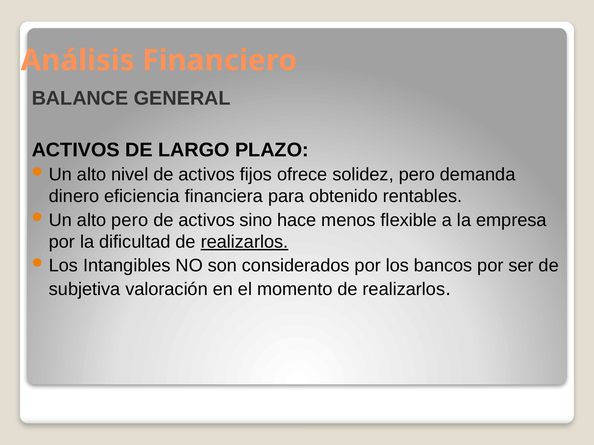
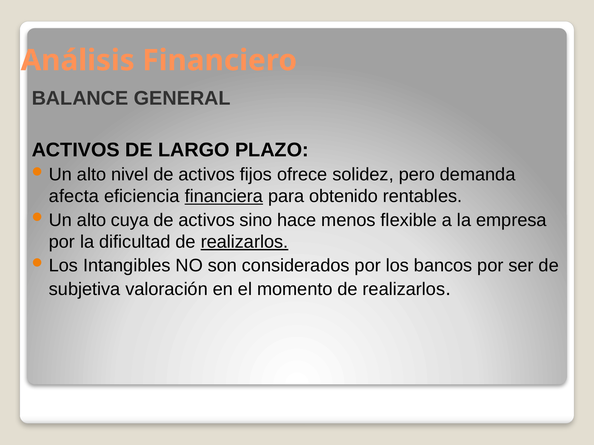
dinero: dinero -> afecta
financiera underline: none -> present
alto pero: pero -> cuya
